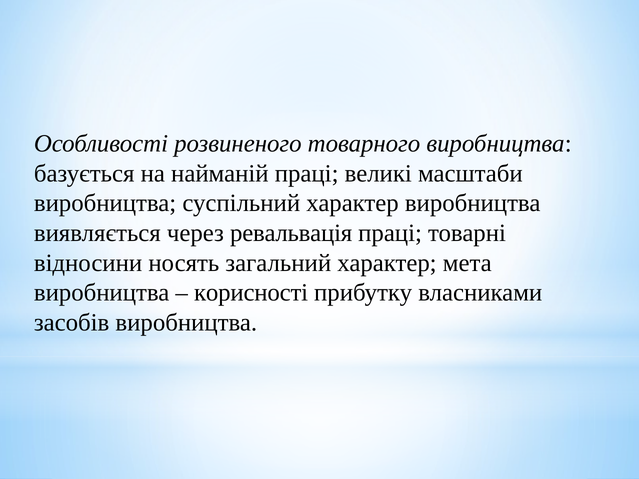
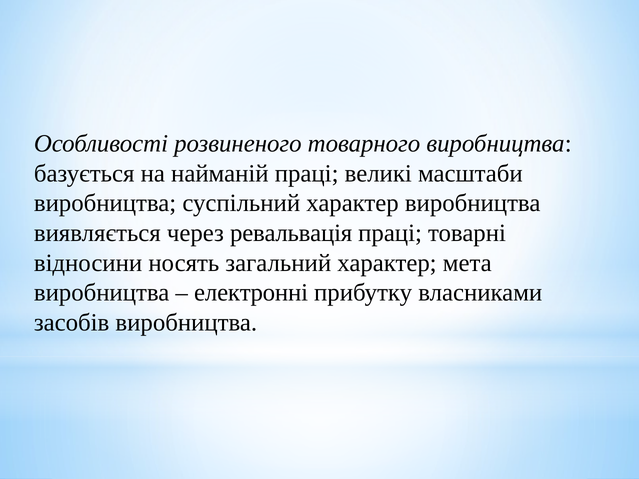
корисності: корисності -> електронні
